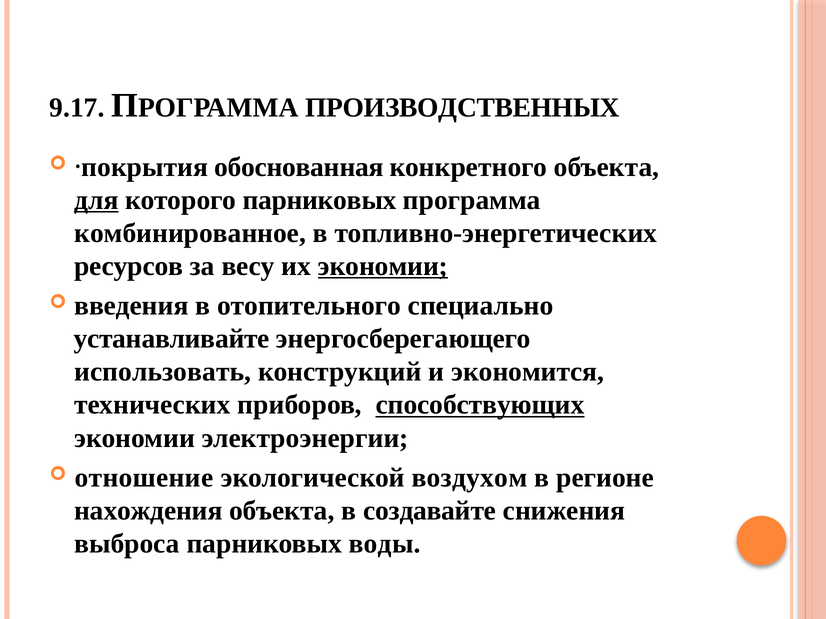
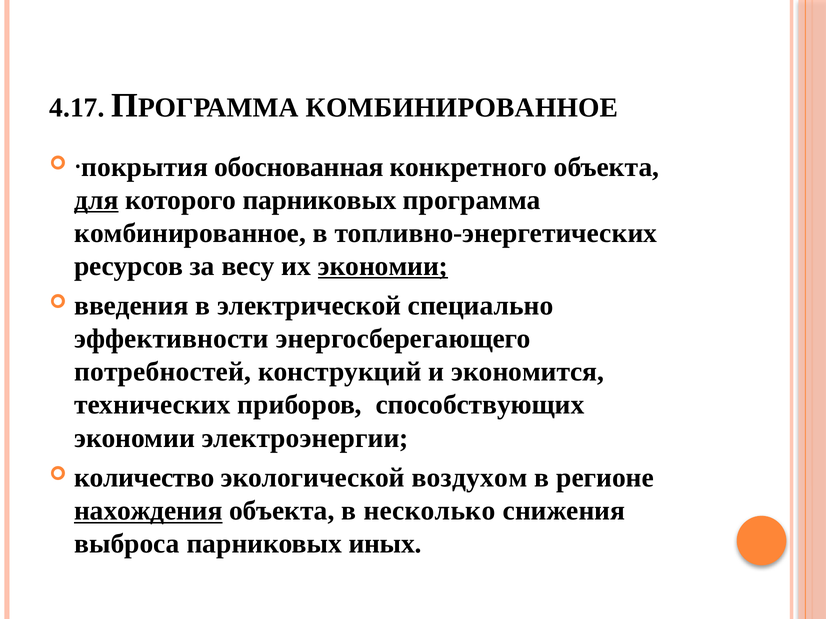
9.17: 9.17 -> 4.17
ПРОИЗВОДСТВЕННЫХ at (462, 108): ПРОИЗВОДСТВЕННЫХ -> КОМБИНИРОВАННОЕ
отопительного: отопительного -> электрической
устанавливайте: устанавливайте -> эффективности
использовать: использовать -> потребностей
способствующих underline: present -> none
отношение: отношение -> количество
нахождения underline: none -> present
создавайте: создавайте -> несколько
воды: воды -> иных
